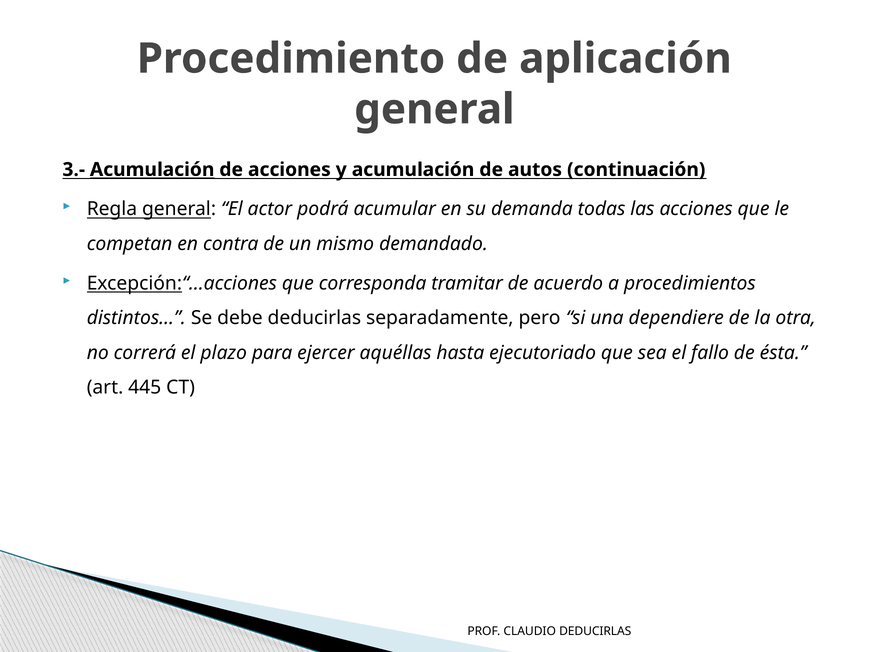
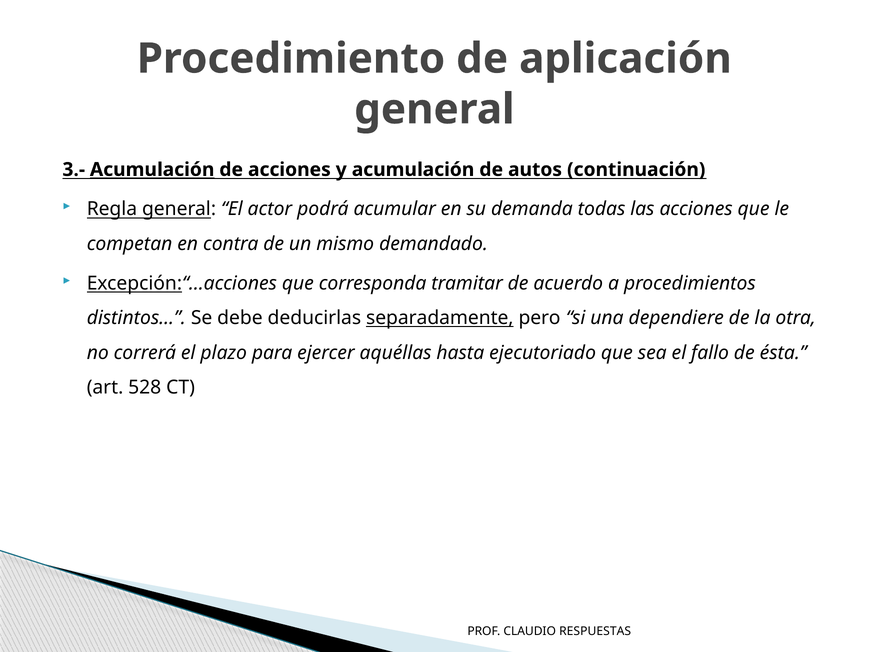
separadamente underline: none -> present
445: 445 -> 528
CLAUDIO DEDUCIRLAS: DEDUCIRLAS -> RESPUESTAS
